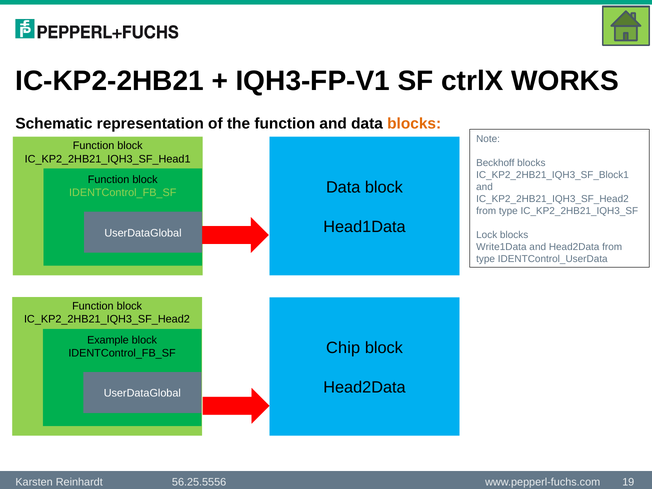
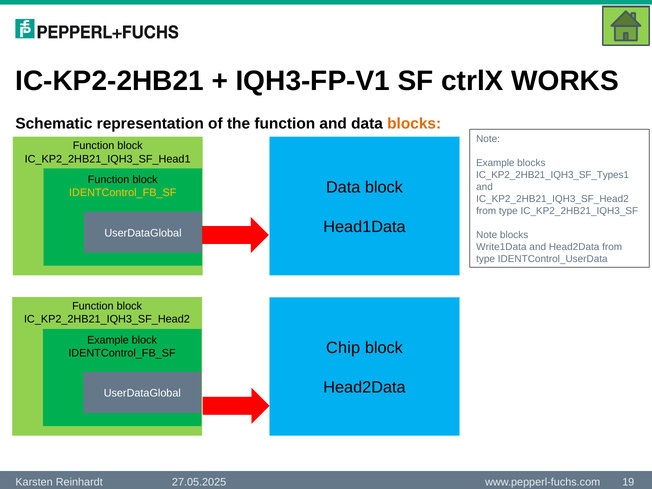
Beckhoff at (495, 163): Beckhoff -> Example
IC_KP2_2HB21_IQH3_SF_Block1: IC_KP2_2HB21_IQH3_SF_Block1 -> IC_KP2_2HB21_IQH3_SF_Types1
IDENTControl_FB_SF at (123, 193) colour: light green -> yellow
Lock at (487, 235): Lock -> Note
56.25.5556: 56.25.5556 -> 27.05.2025
